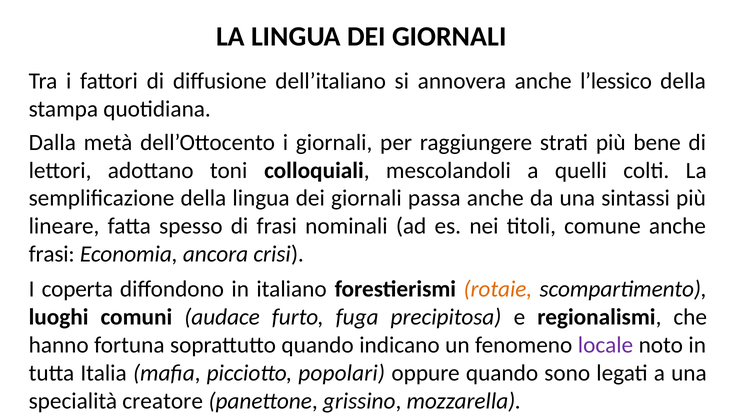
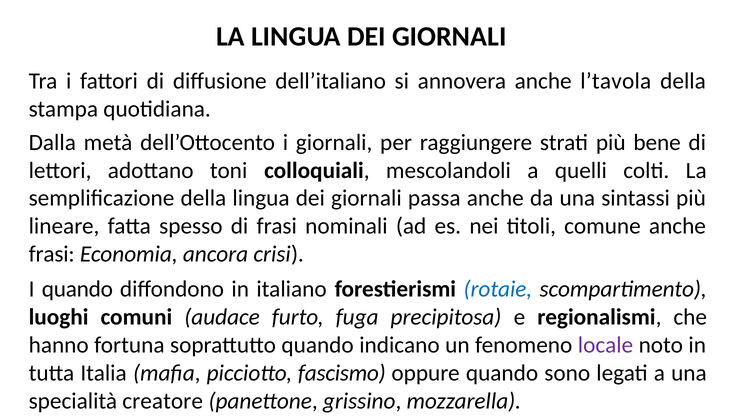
l’lessico: l’lessico -> l’tavola
I coperta: coperta -> quando
rotaie colour: orange -> blue
popolari: popolari -> fascismo
